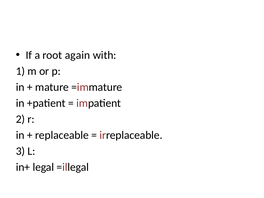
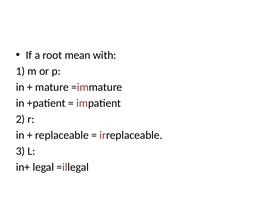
again: again -> mean
